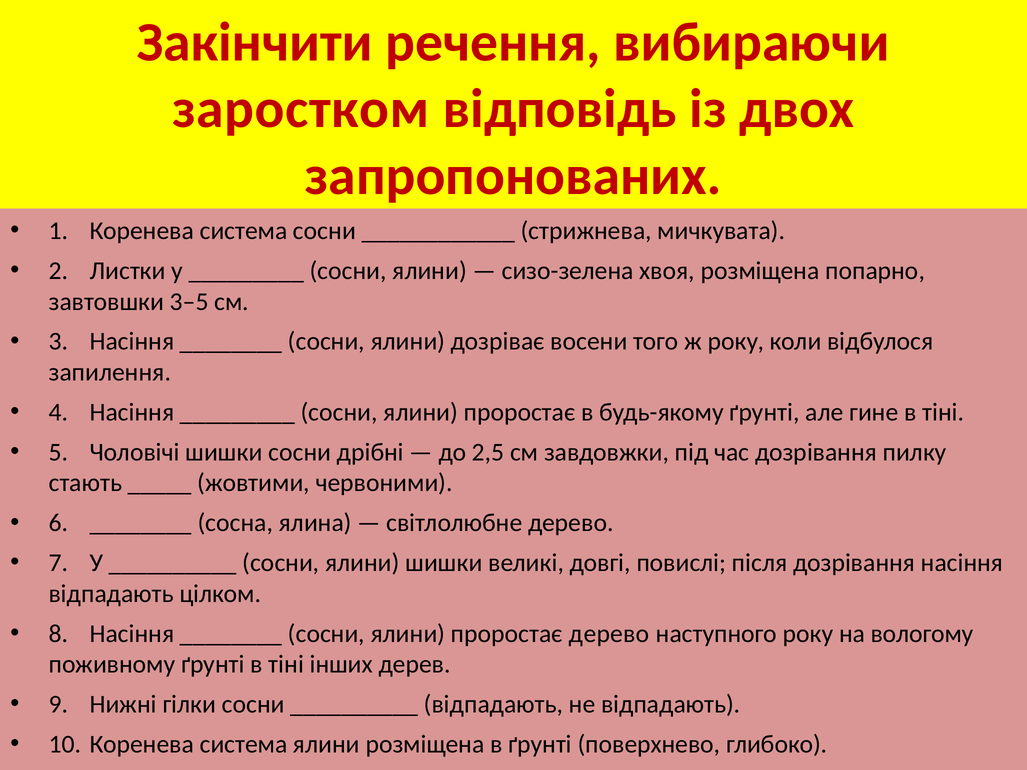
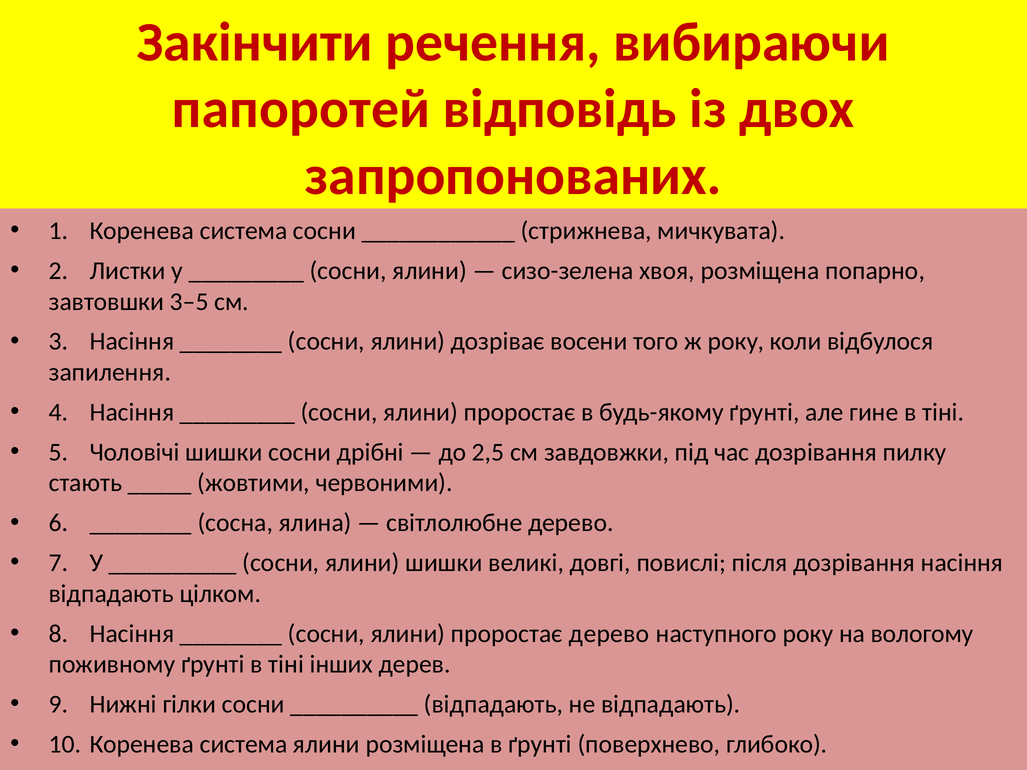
заростком: заростком -> папоротей
